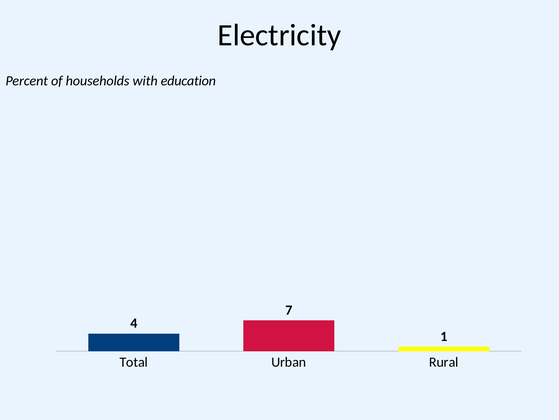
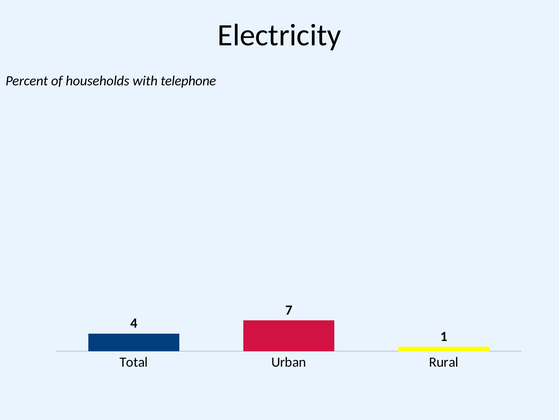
education: education -> telephone
